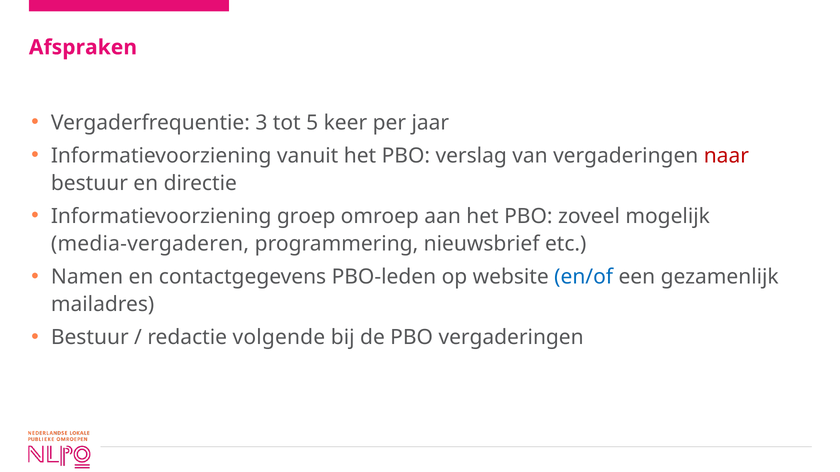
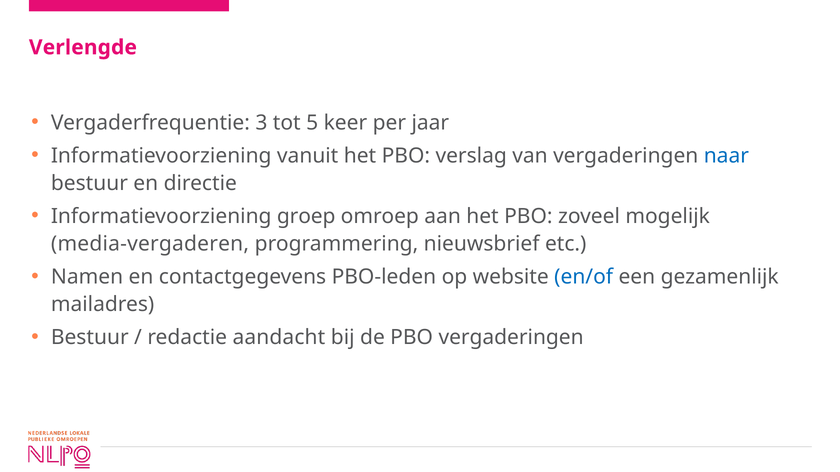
Afspraken: Afspraken -> Verlengde
naar colour: red -> blue
volgende: volgende -> aandacht
